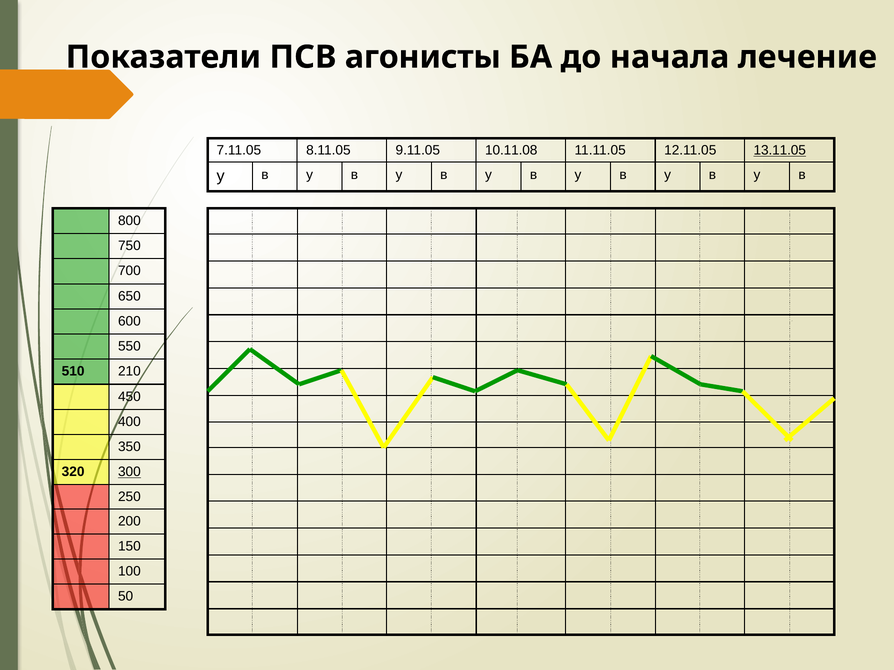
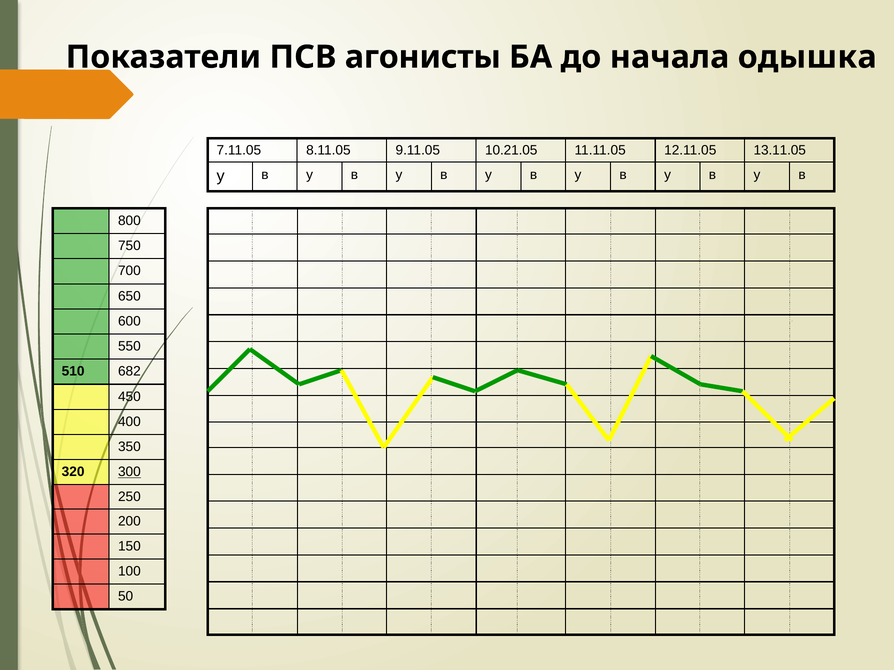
лечение: лечение -> одышка
10.11.08: 10.11.08 -> 10.21.05
13.11.05 underline: present -> none
210: 210 -> 682
